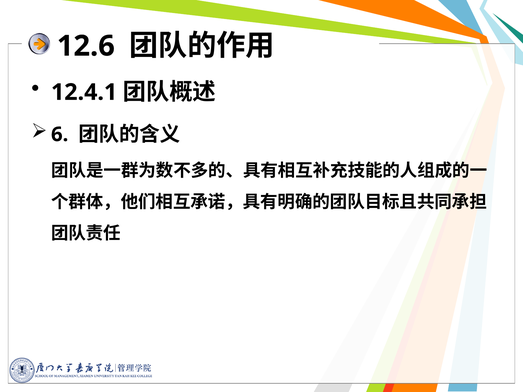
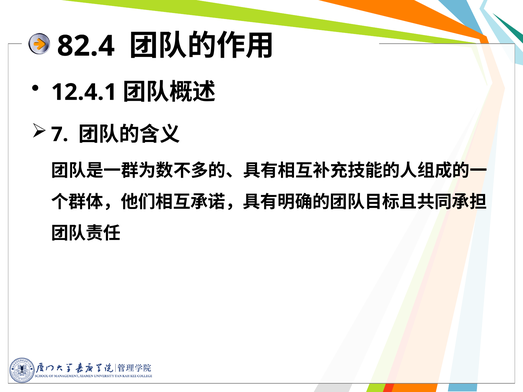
12.6: 12.6 -> 82.4
6: 6 -> 7
